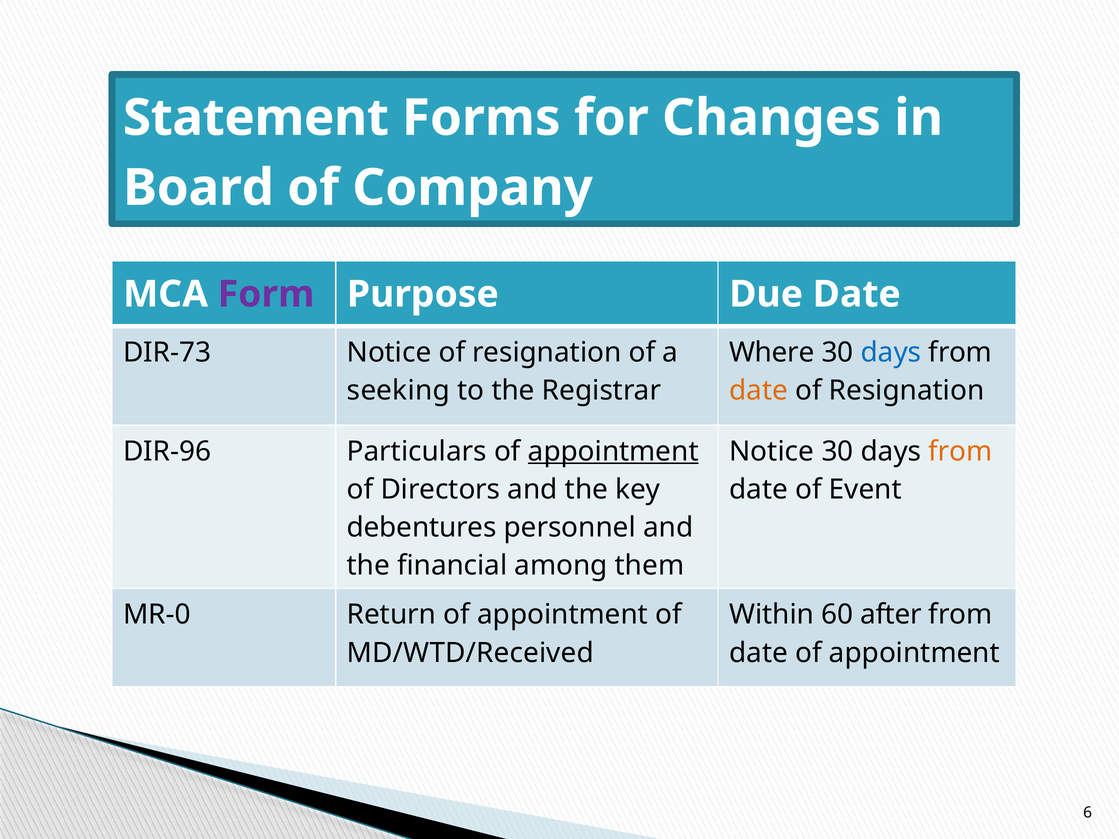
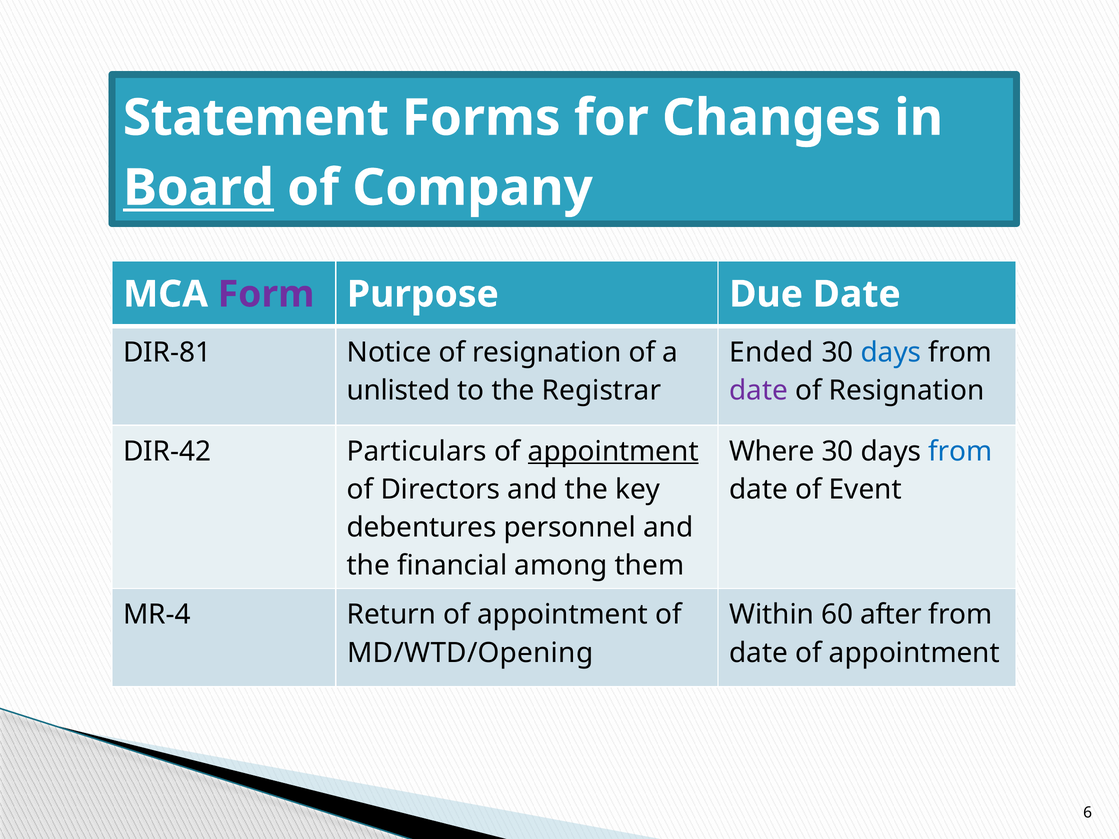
Board underline: none -> present
DIR-73: DIR-73 -> DIR-81
Where: Where -> Ended
seeking: seeking -> unlisted
date at (759, 391) colour: orange -> purple
DIR-96: DIR-96 -> DIR-42
Notice at (772, 451): Notice -> Where
from at (960, 451) colour: orange -> blue
MR-0: MR-0 -> MR-4
MD/WTD/Received: MD/WTD/Received -> MD/WTD/Opening
